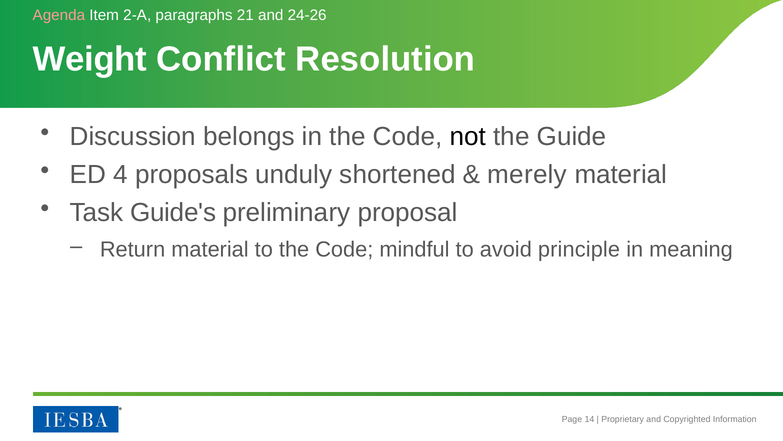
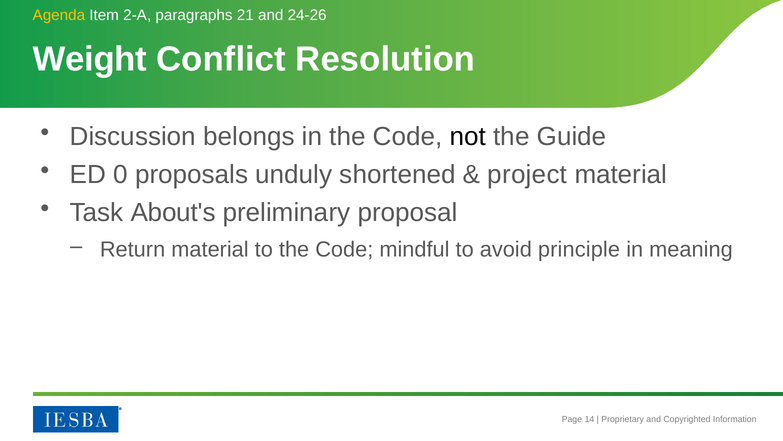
Agenda colour: pink -> yellow
4: 4 -> 0
merely: merely -> project
Guide's: Guide's -> About's
